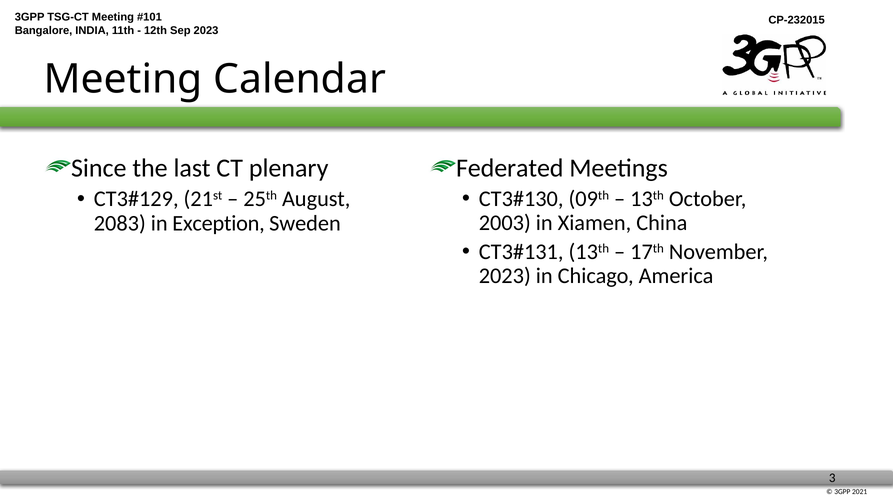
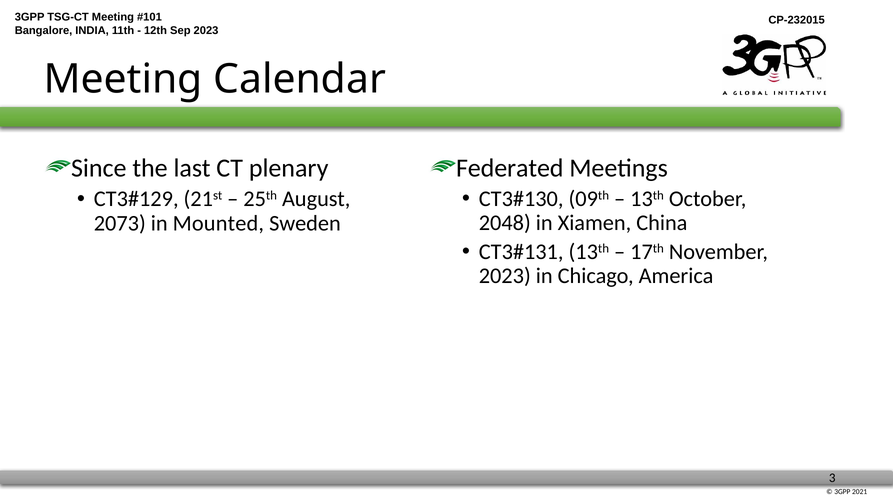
2083: 2083 -> 2073
Exception: Exception -> Mounted
2003: 2003 -> 2048
